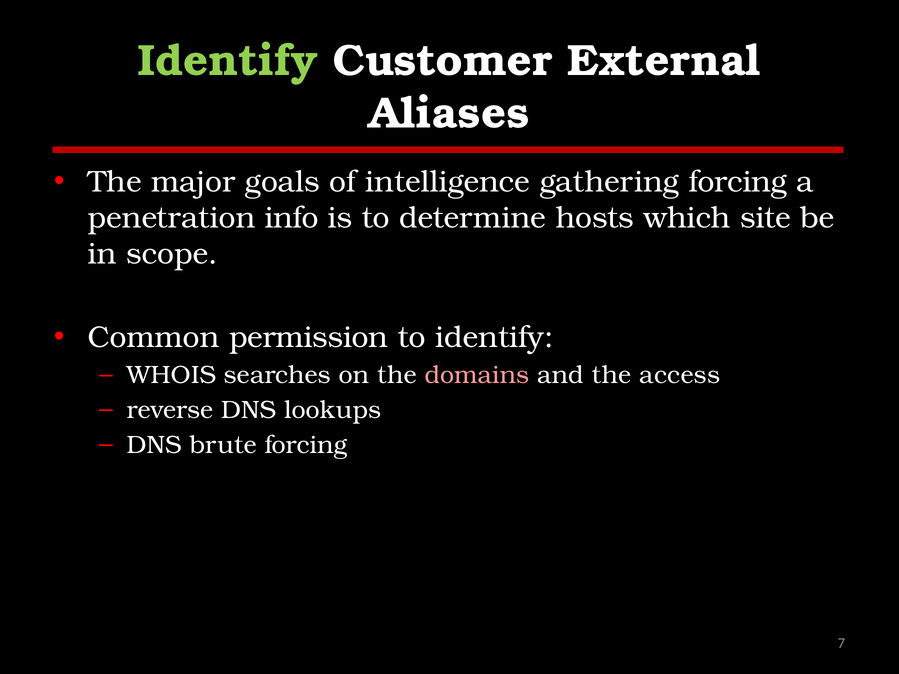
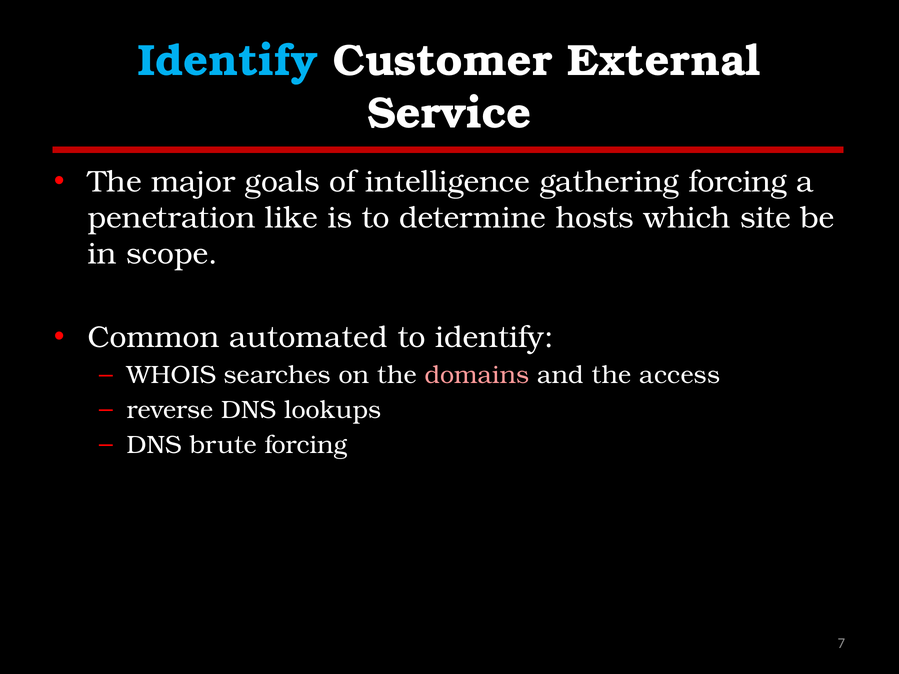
Identify at (228, 61) colour: light green -> light blue
Aliases: Aliases -> Service
info: info -> like
permission: permission -> automated
